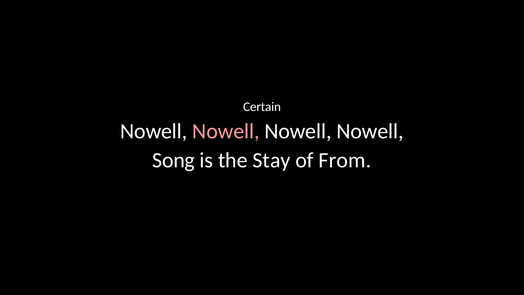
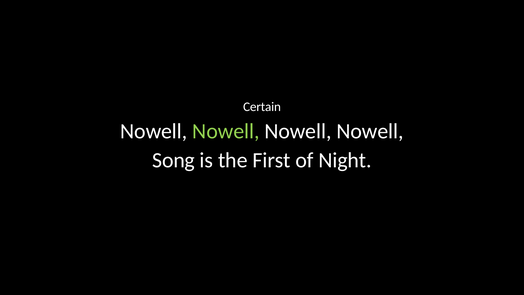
Nowell at (226, 131) colour: pink -> light green
Stay: Stay -> First
From: From -> Night
